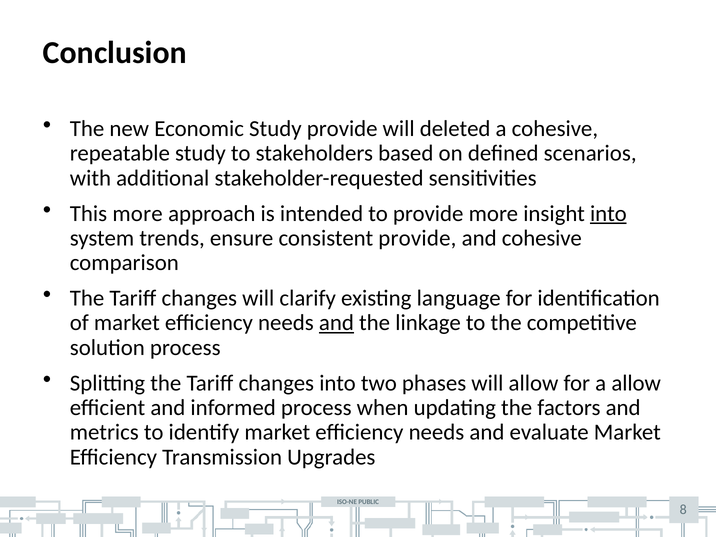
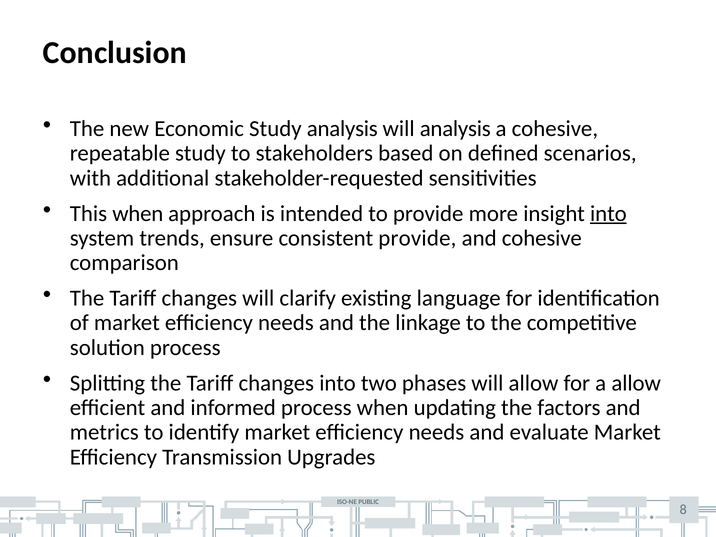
Study provide: provide -> analysis
will deleted: deleted -> analysis
This more: more -> when
and at (336, 323) underline: present -> none
